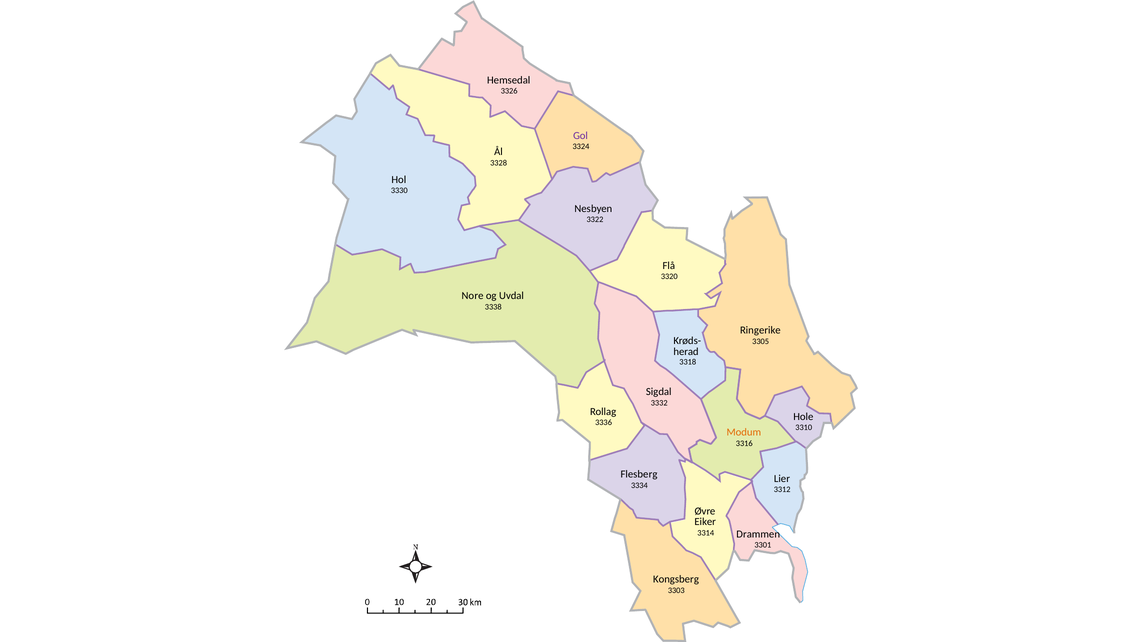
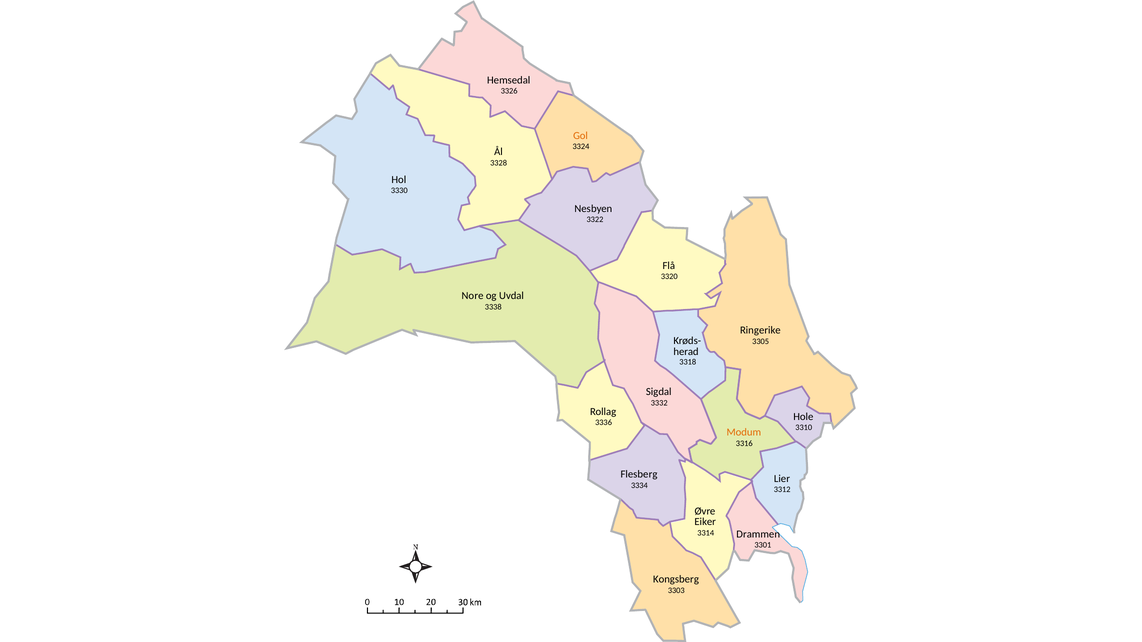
Gol colour: purple -> orange
